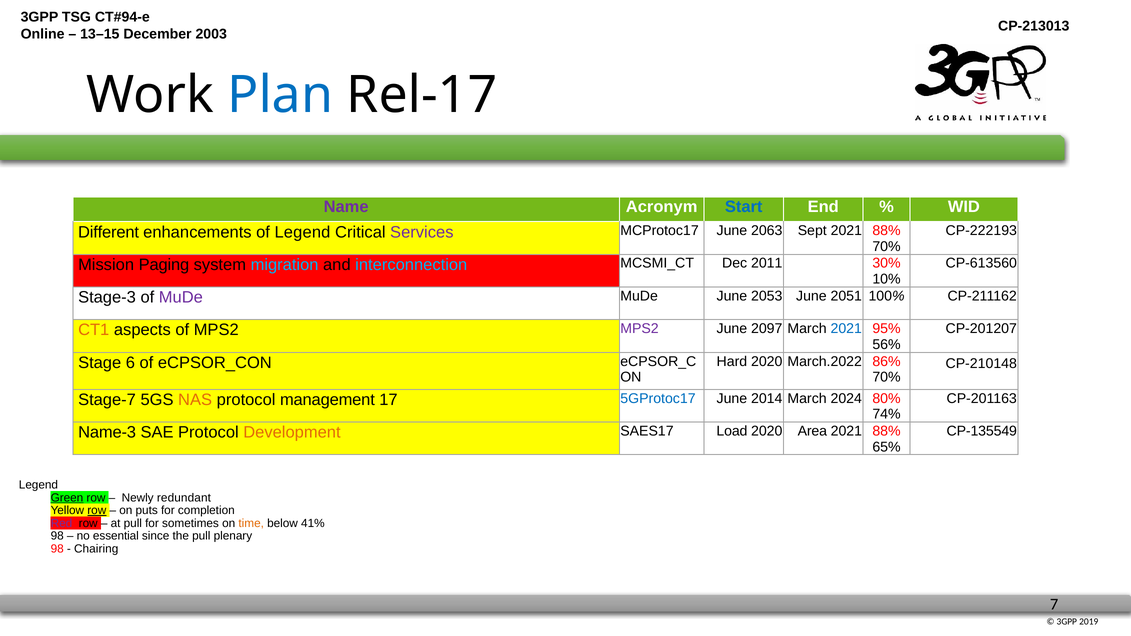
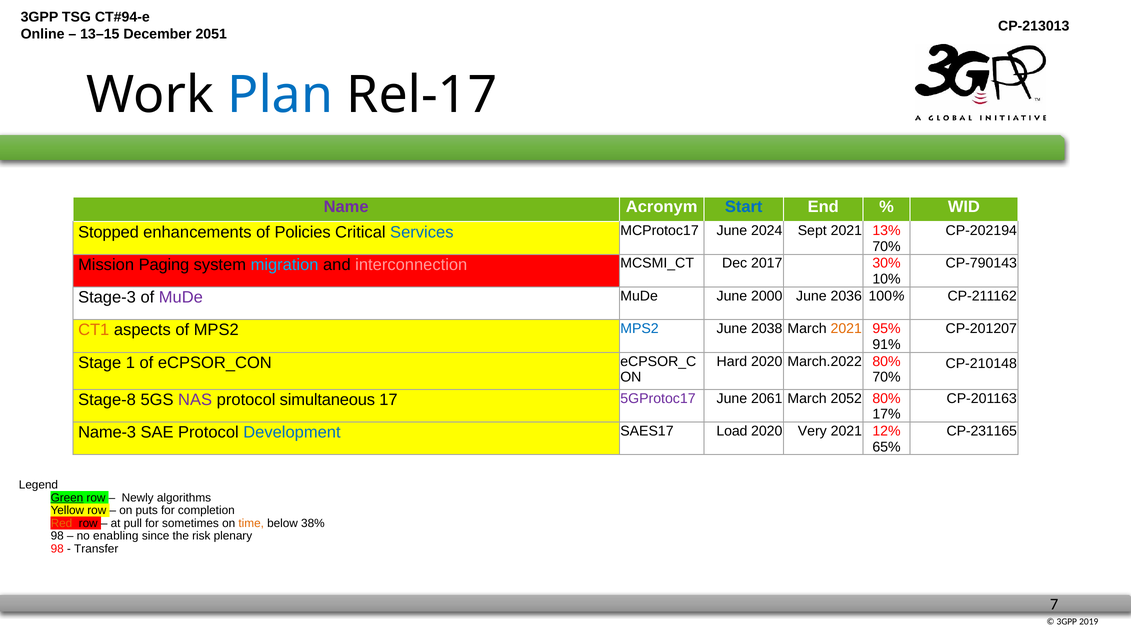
2003: 2003 -> 2051
CP-222193: CP-222193 -> CP-202194
Different: Different -> Stopped
of Legend: Legend -> Policies
Services colour: purple -> blue
2063: 2063 -> 2024
Sept 2021 88%: 88% -> 13%
CP-613560: CP-613560 -> CP-790143
interconnection colour: light blue -> pink
2011: 2011 -> 2017
2053: 2053 -> 2000
2051: 2051 -> 2036
MPS2 at (640, 329) colour: purple -> blue
2097: 2097 -> 2038
2021 at (846, 329) colour: blue -> orange
56%: 56% -> 91%
March.2022 86%: 86% -> 80%
6: 6 -> 1
Stage-7: Stage-7 -> Stage-8
NAS colour: orange -> purple
management: management -> simultaneous
5GProtoc17 colour: blue -> purple
2014: 2014 -> 2061
2024: 2024 -> 2052
74%: 74% -> 17%
CP-135549: CP-135549 -> CP-231165
Development colour: orange -> blue
Area: Area -> Very
88% at (887, 431): 88% -> 12%
redundant: redundant -> algorithms
row at (97, 511) underline: present -> none
Red colour: purple -> orange
41%: 41% -> 38%
essential: essential -> enabling
the pull: pull -> risk
Chairing: Chairing -> Transfer
